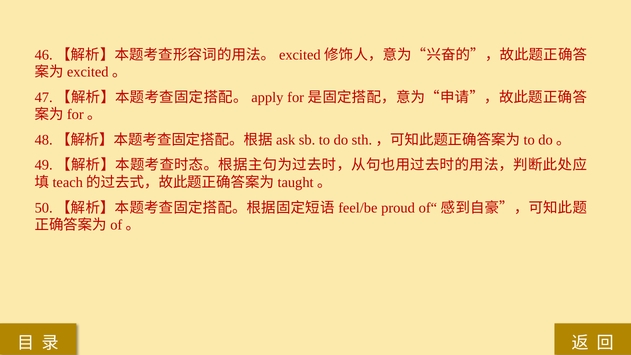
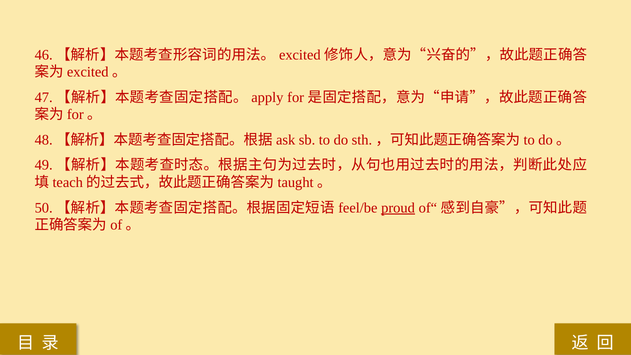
proud underline: none -> present
